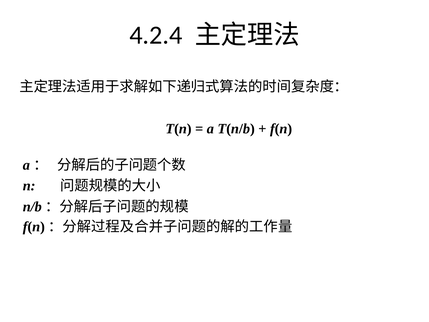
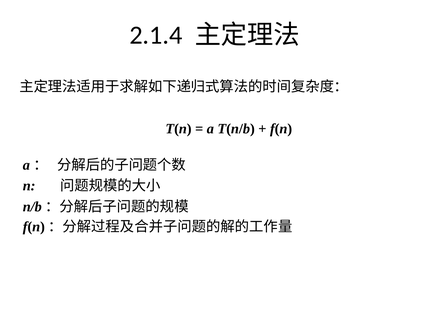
4.2.4: 4.2.4 -> 2.1.4
